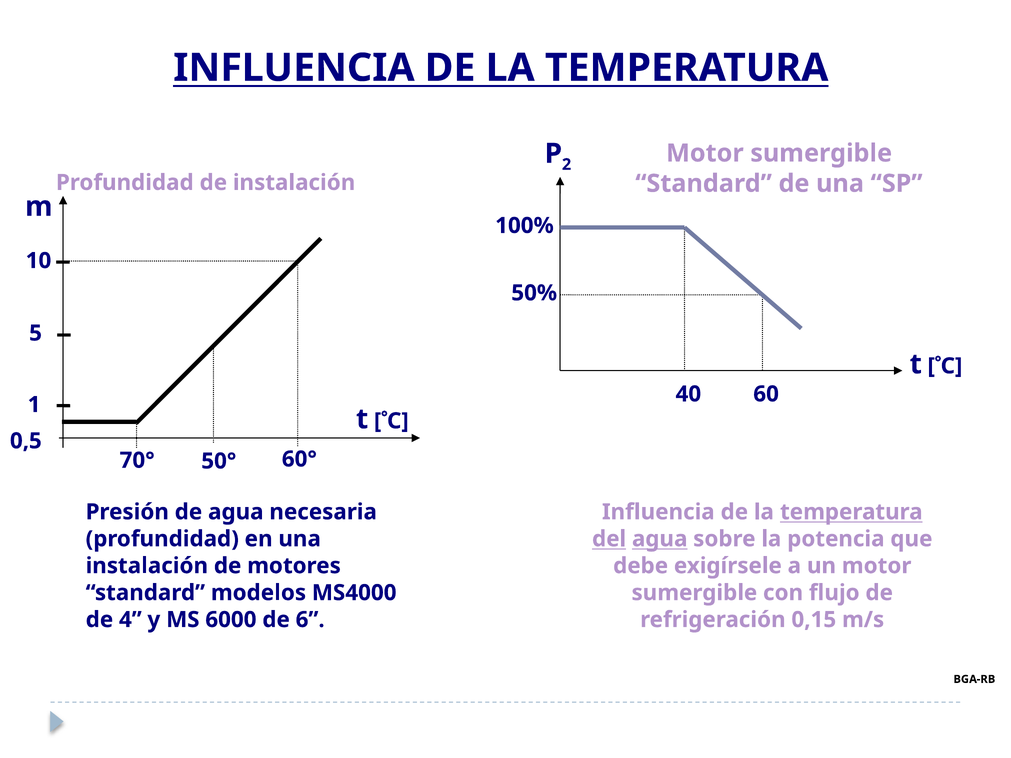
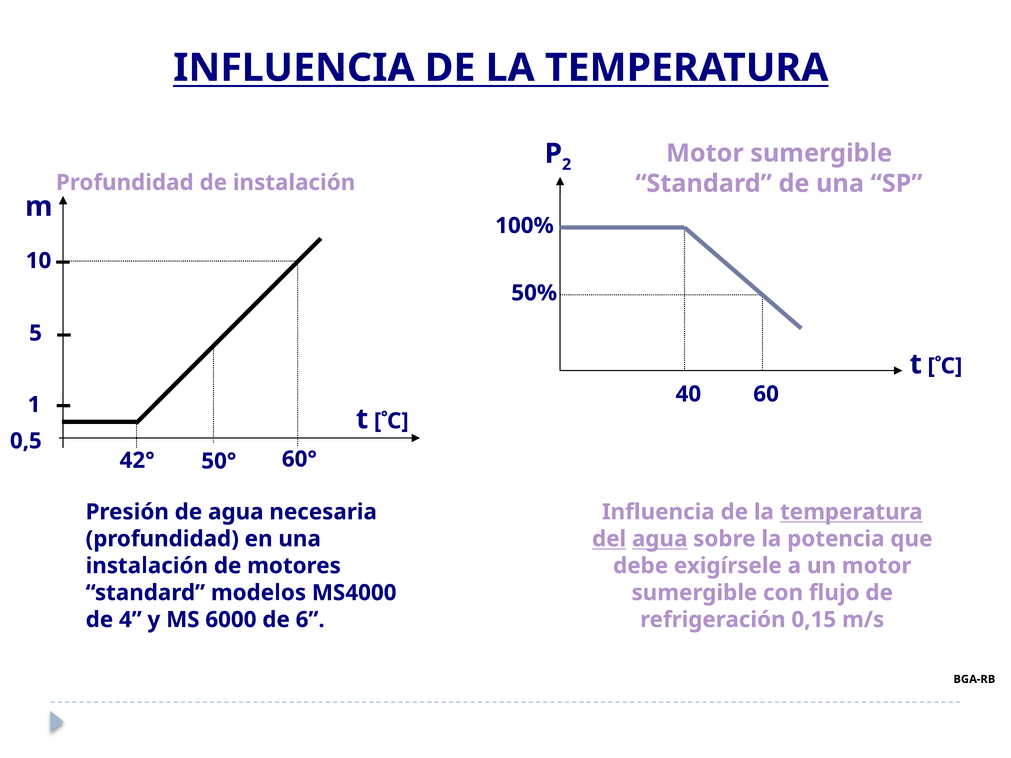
70°: 70° -> 42°
